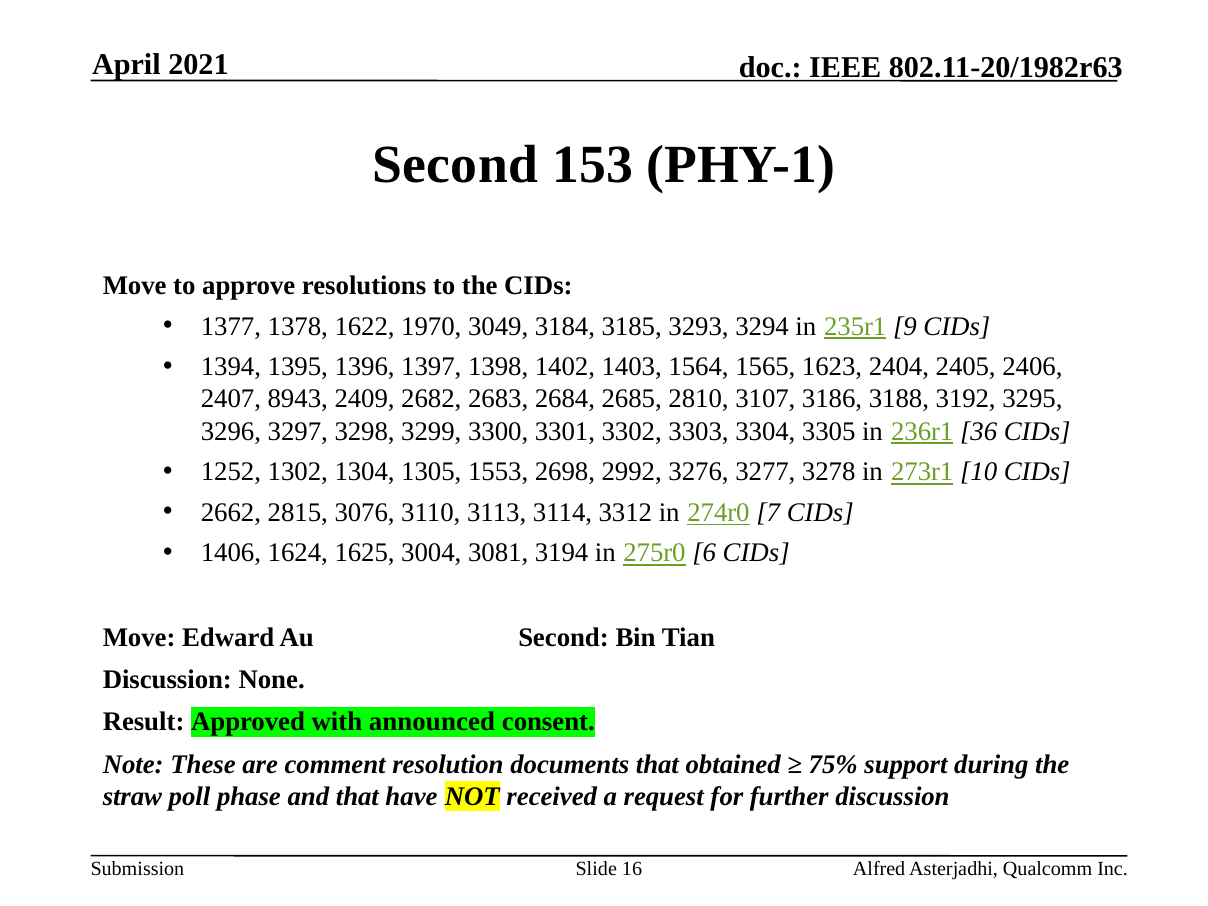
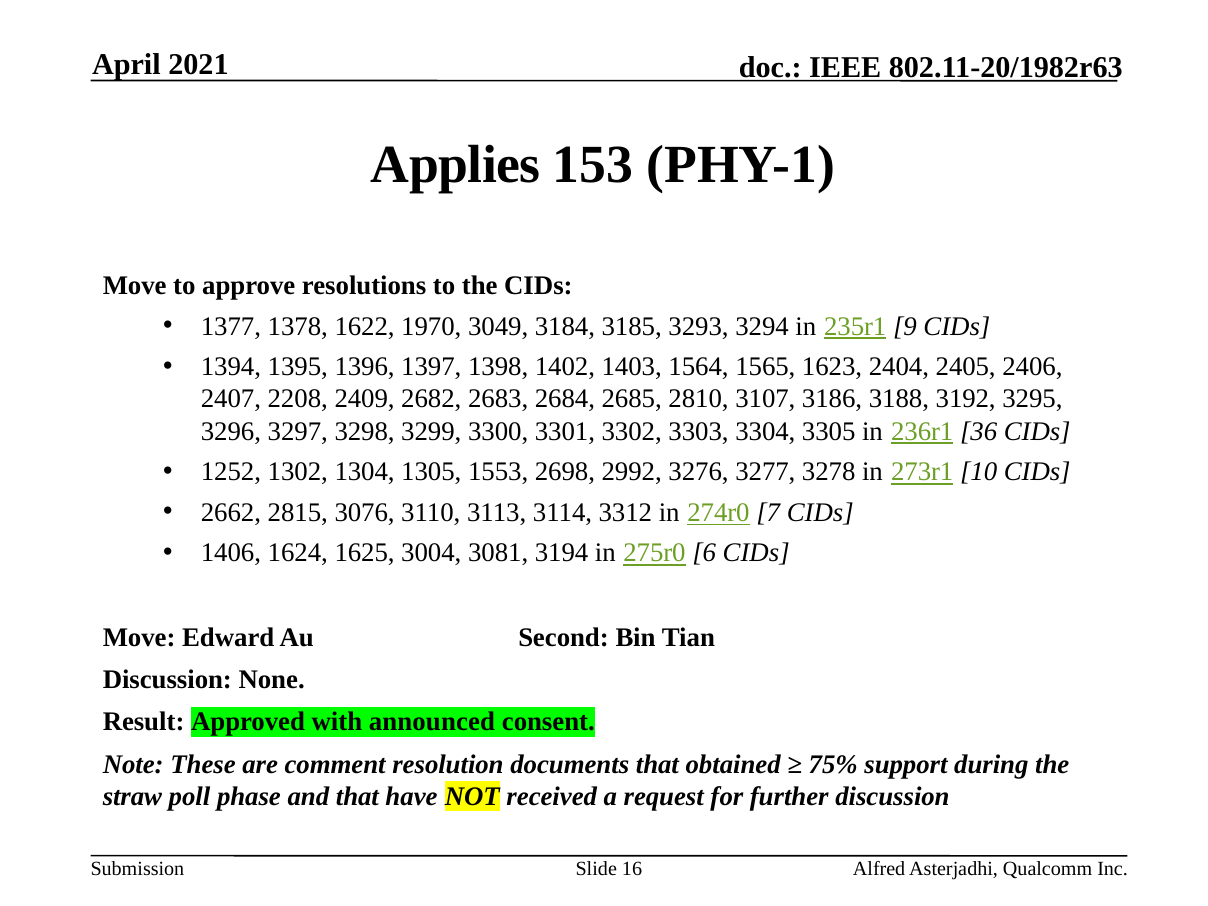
Second at (455, 165): Second -> Applies
8943: 8943 -> 2208
